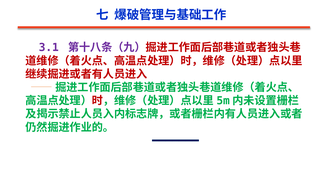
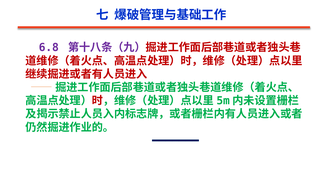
3.1: 3.1 -> 6.8
